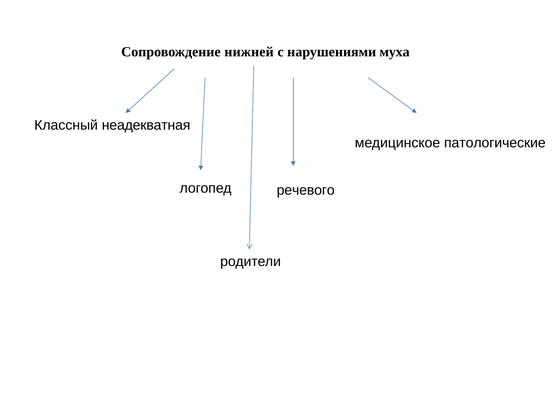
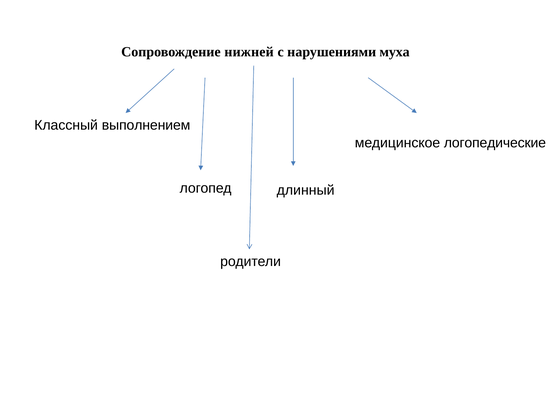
неадекватная: неадекватная -> выполнением
патологические: патологические -> логопедические
речевого: речевого -> длинный
